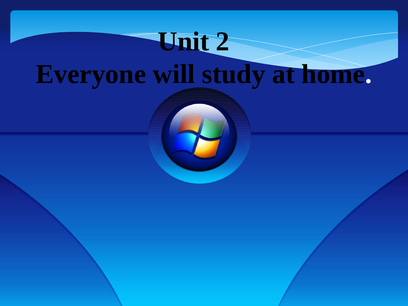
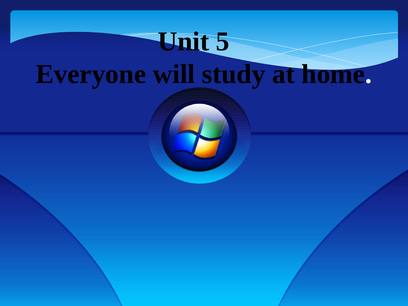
2: 2 -> 5
